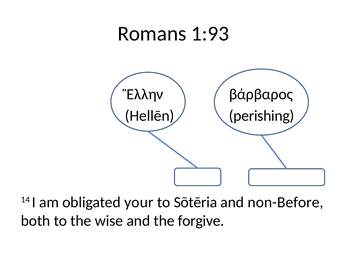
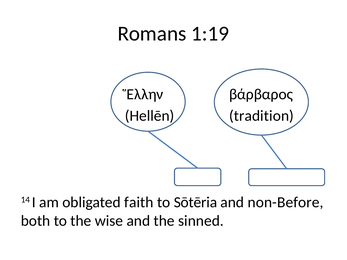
1:93: 1:93 -> 1:19
perishing: perishing -> tradition
your: your -> faith
forgive: forgive -> sinned
